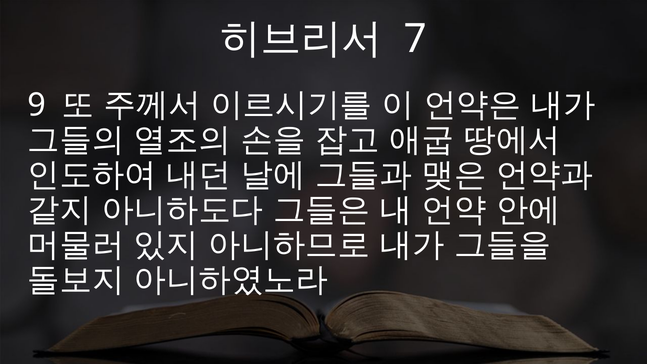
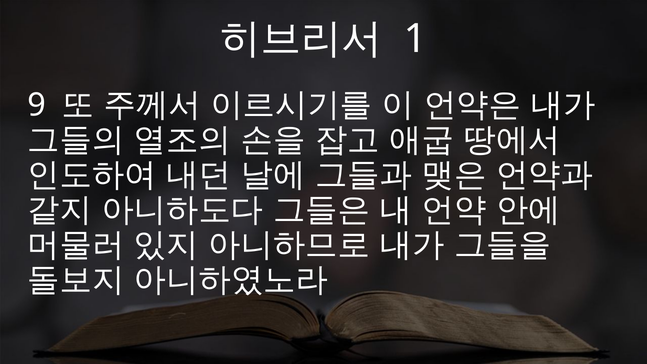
7: 7 -> 1
